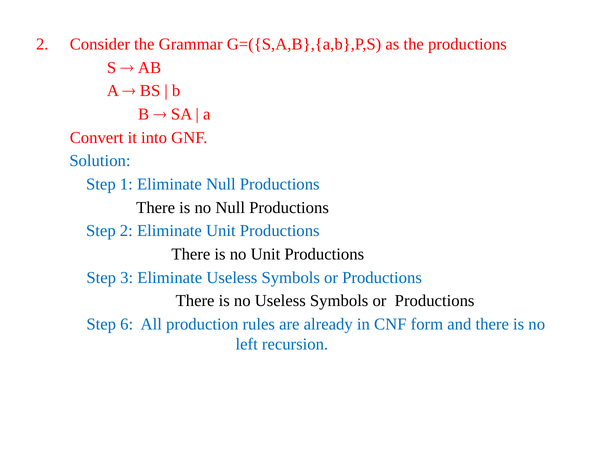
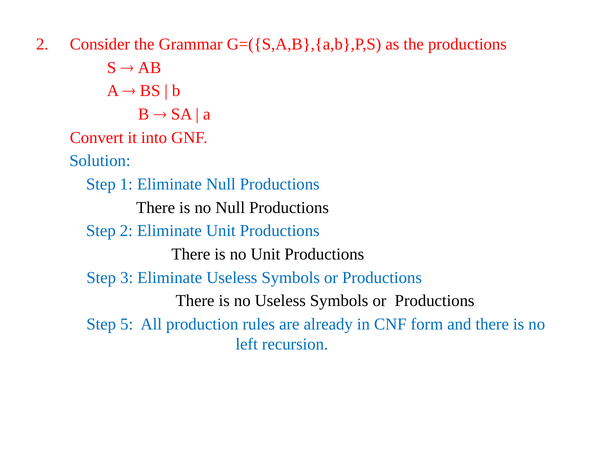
6: 6 -> 5
